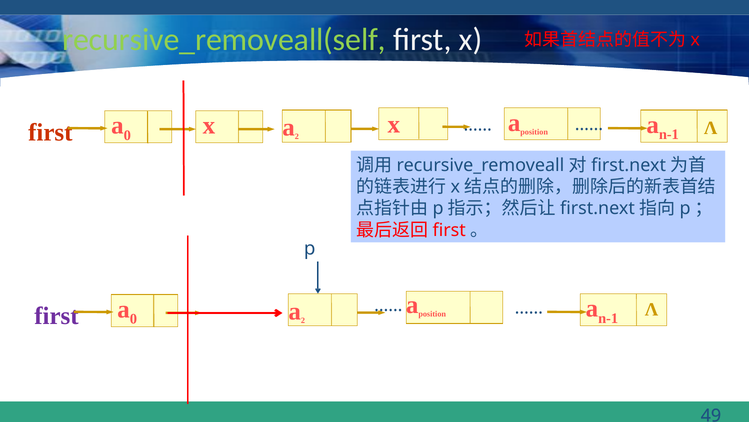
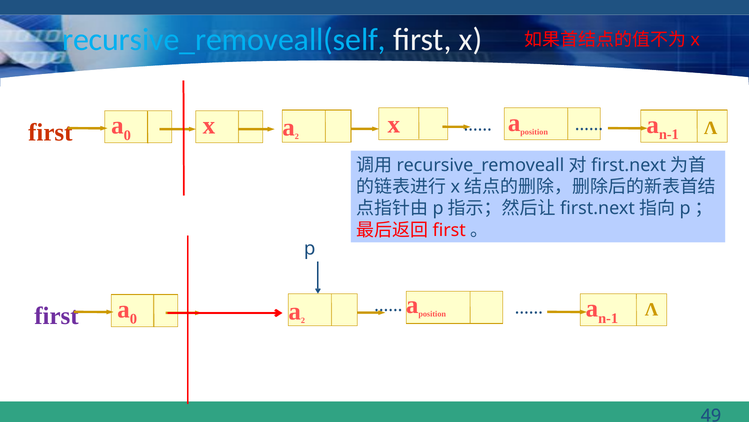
recursive_removeall(self colour: light green -> light blue
